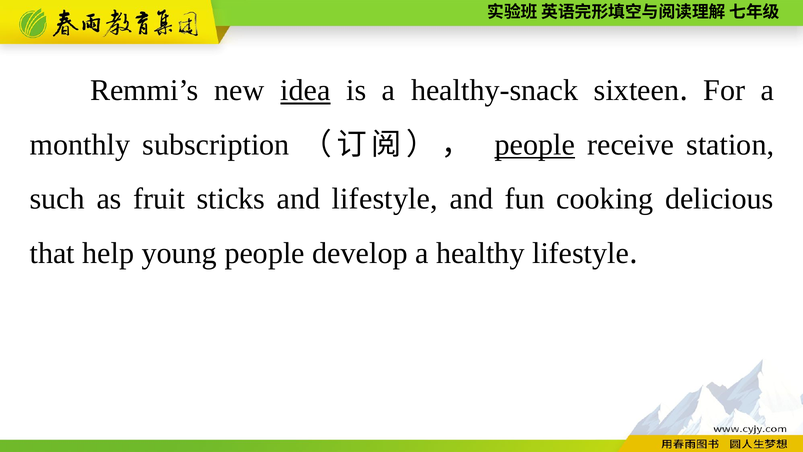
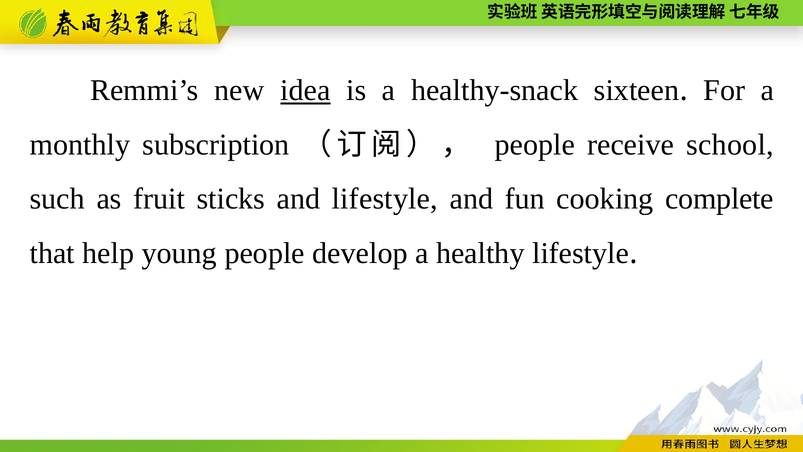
people at (535, 145) underline: present -> none
station: station -> school
delicious: delicious -> complete
